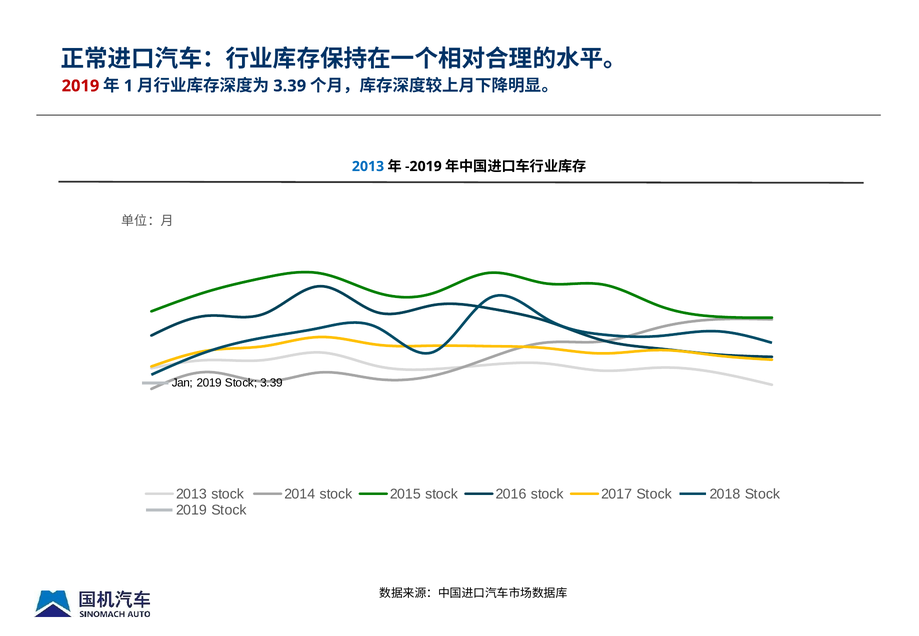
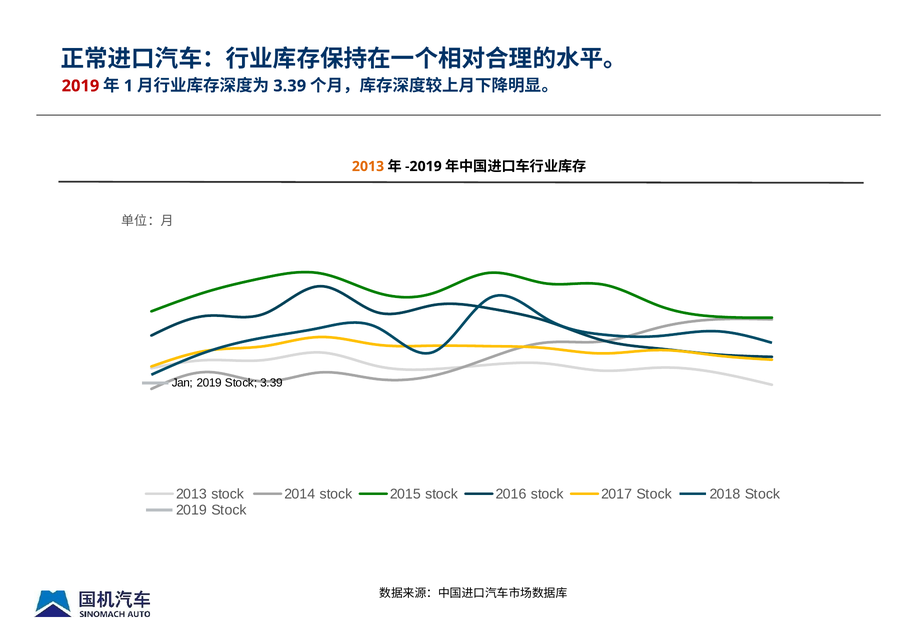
2013 at (368, 166) colour: blue -> orange
